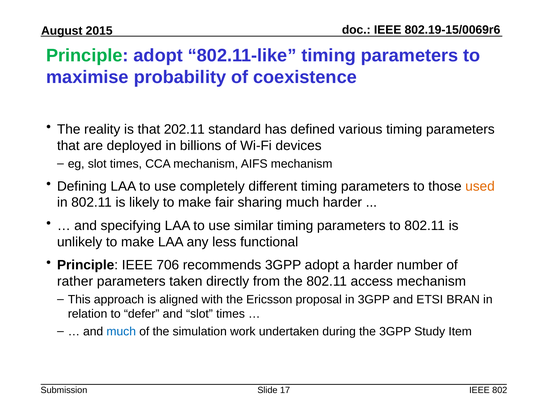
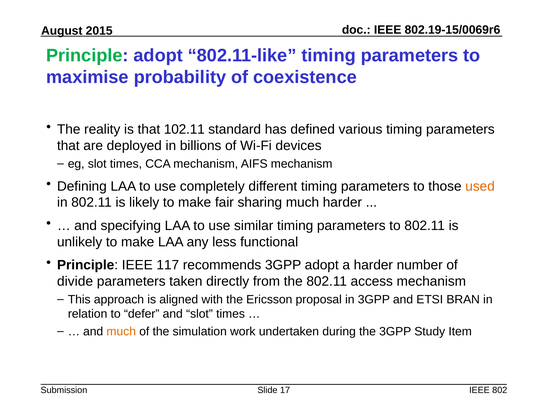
202.11: 202.11 -> 102.11
706: 706 -> 117
rather: rather -> divide
much at (121, 332) colour: blue -> orange
